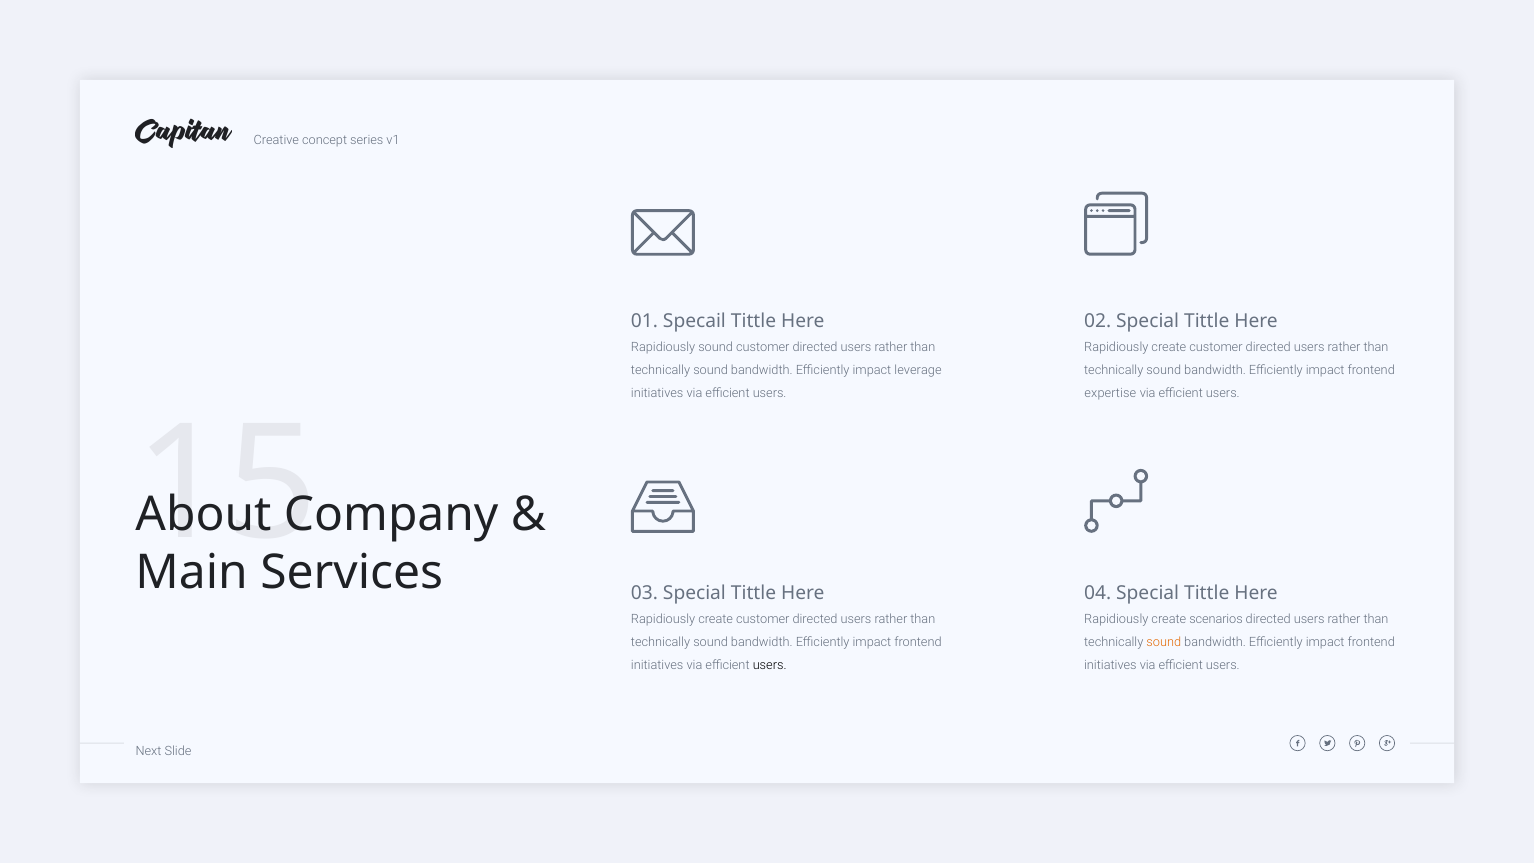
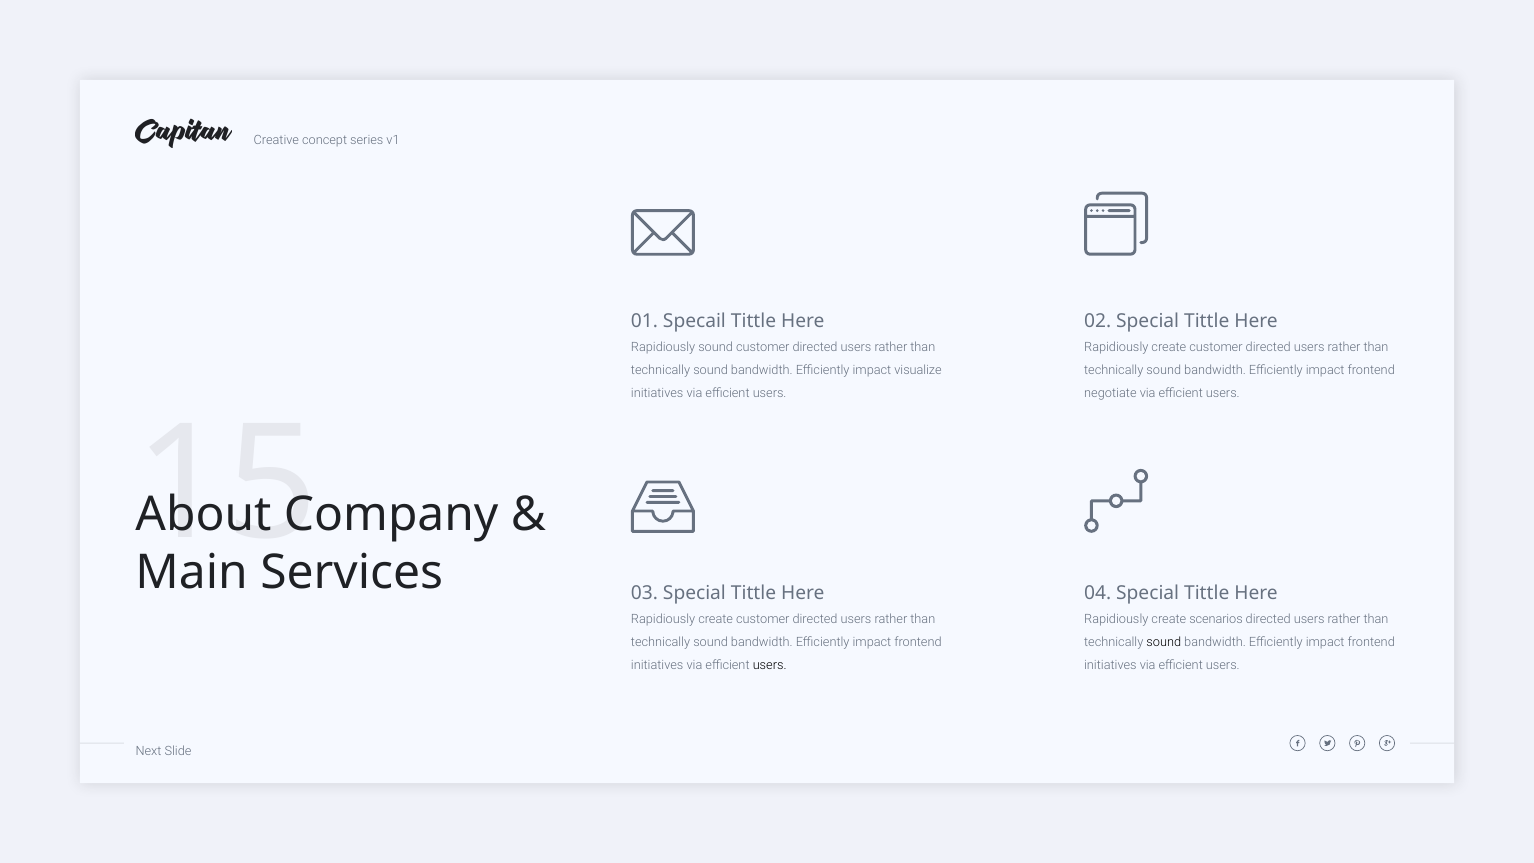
leverage: leverage -> visualize
expertise: expertise -> negotiate
sound at (1164, 643) colour: orange -> black
